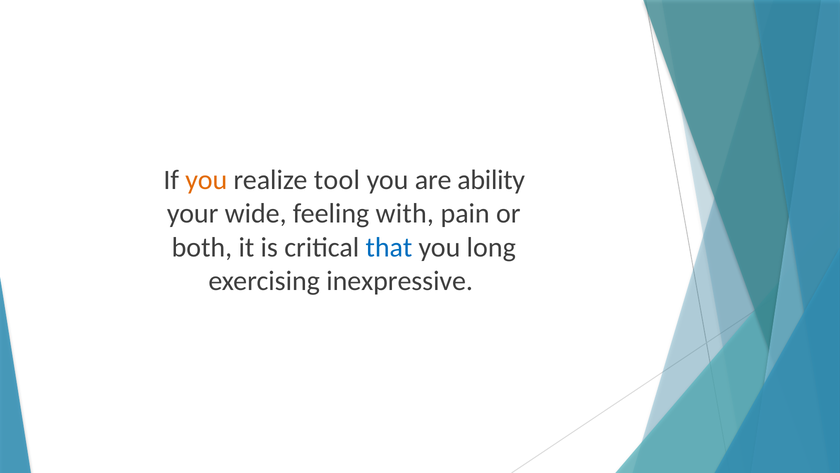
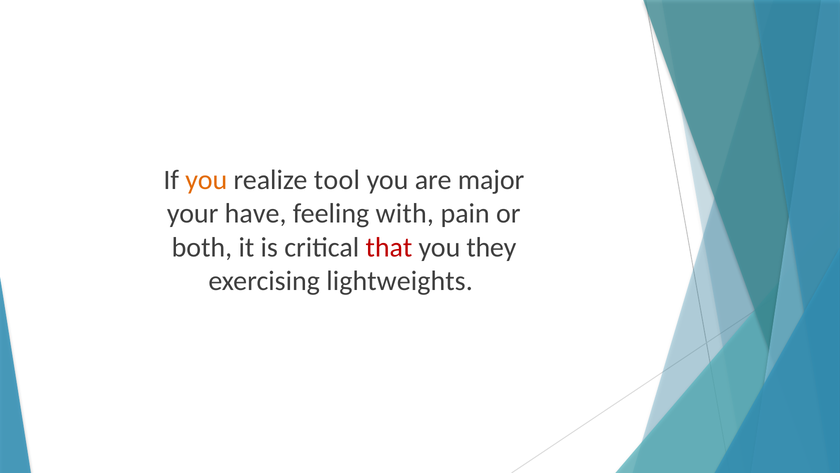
ability: ability -> major
wide: wide -> have
that colour: blue -> red
long: long -> they
inexpressive: inexpressive -> lightweights
